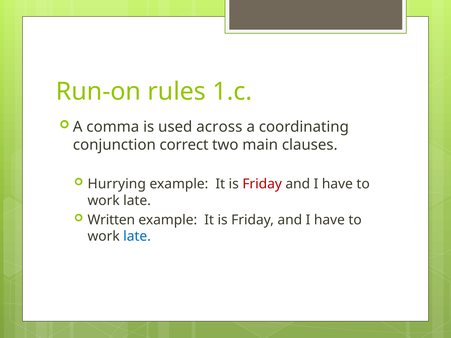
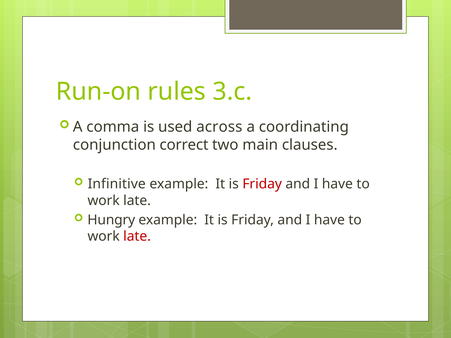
1.c: 1.c -> 3.c
Hurrying: Hurrying -> Infinitive
Written: Written -> Hungry
late at (137, 237) colour: blue -> red
